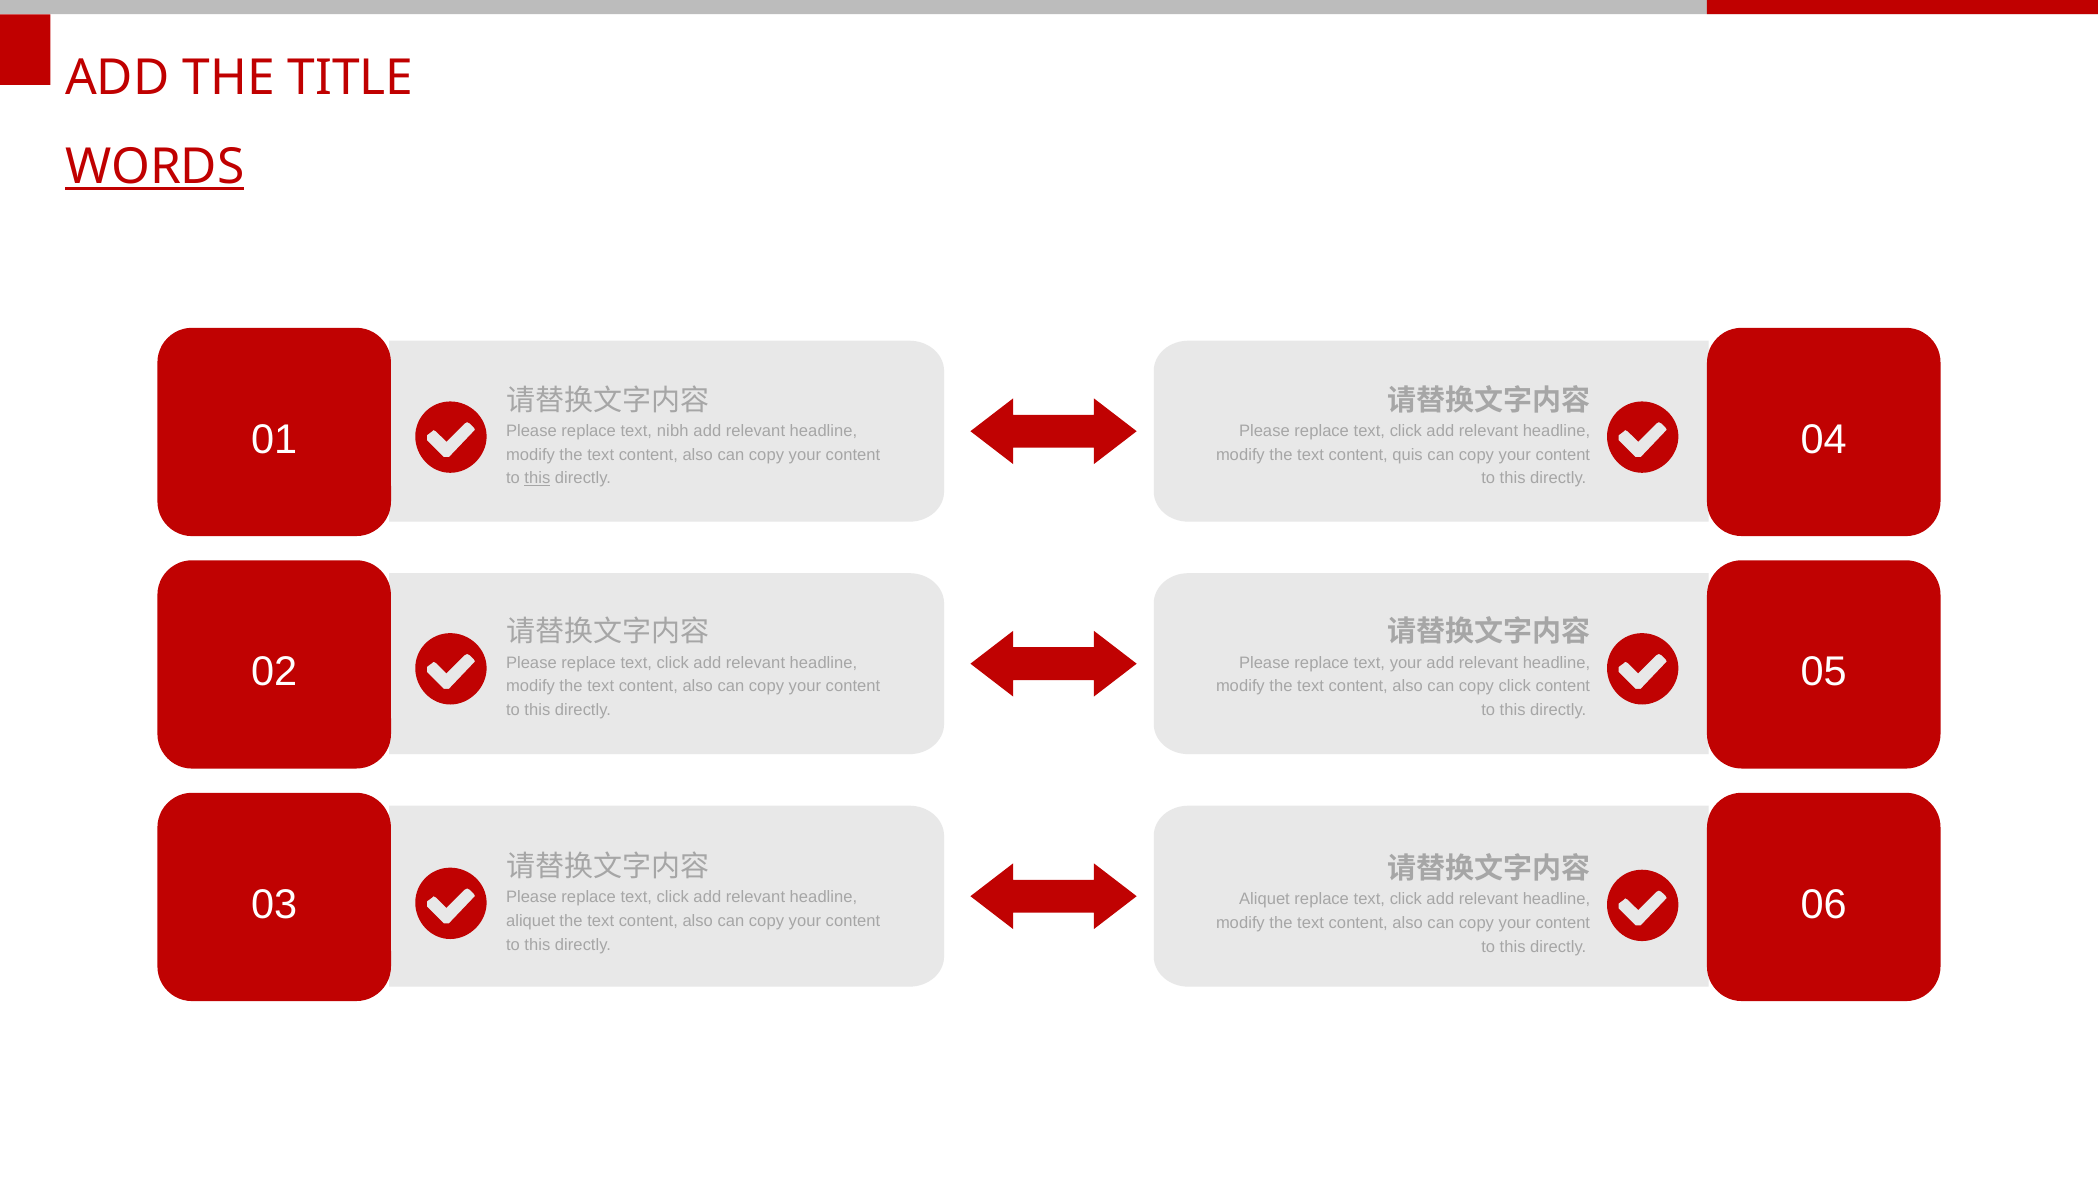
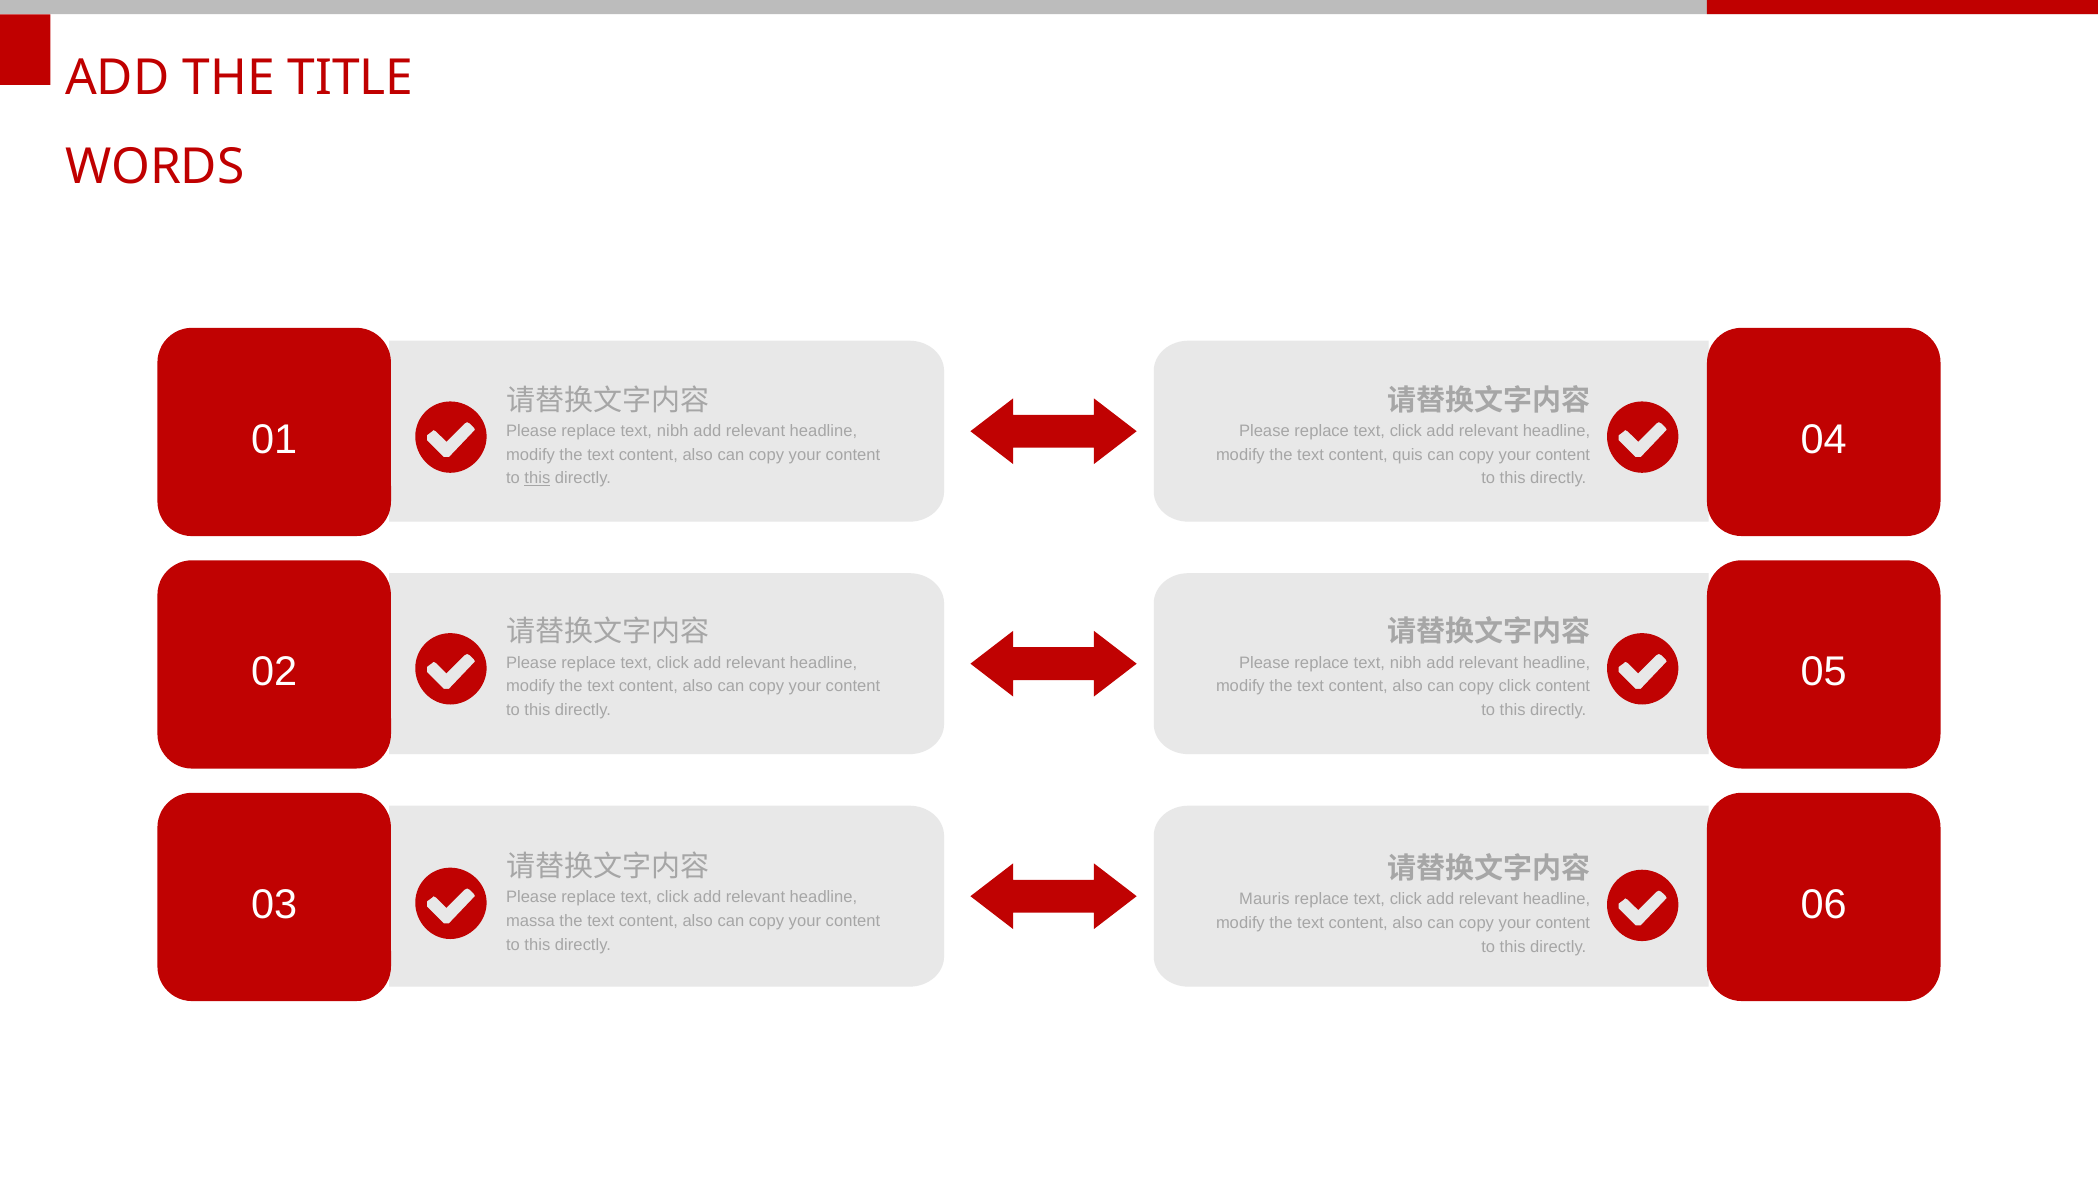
WORDS underline: present -> none
your at (1406, 663): your -> nibh
Aliquet at (1264, 899): Aliquet -> Mauris
aliquet at (531, 921): aliquet -> massa
